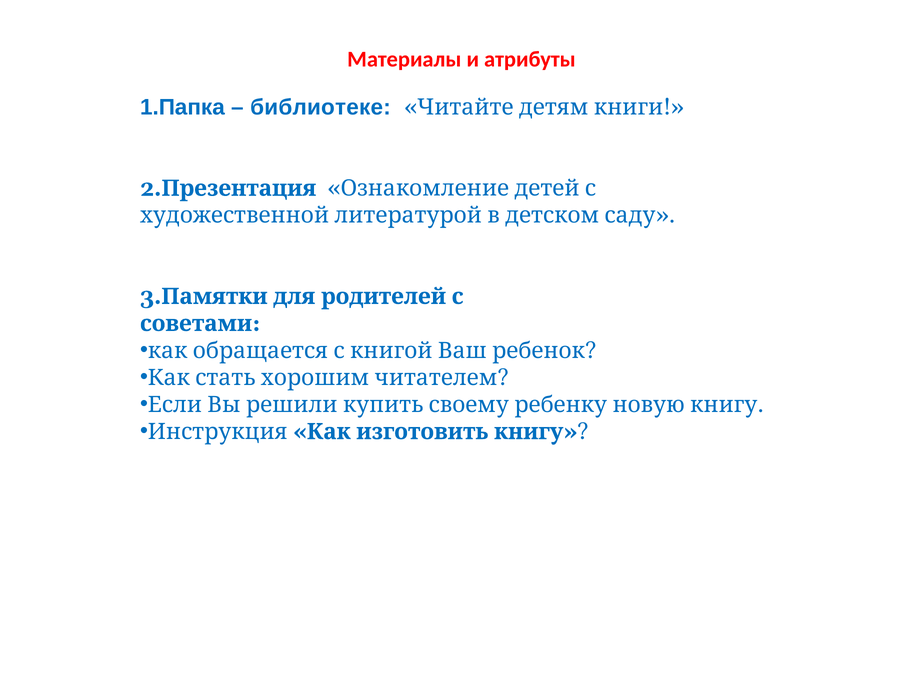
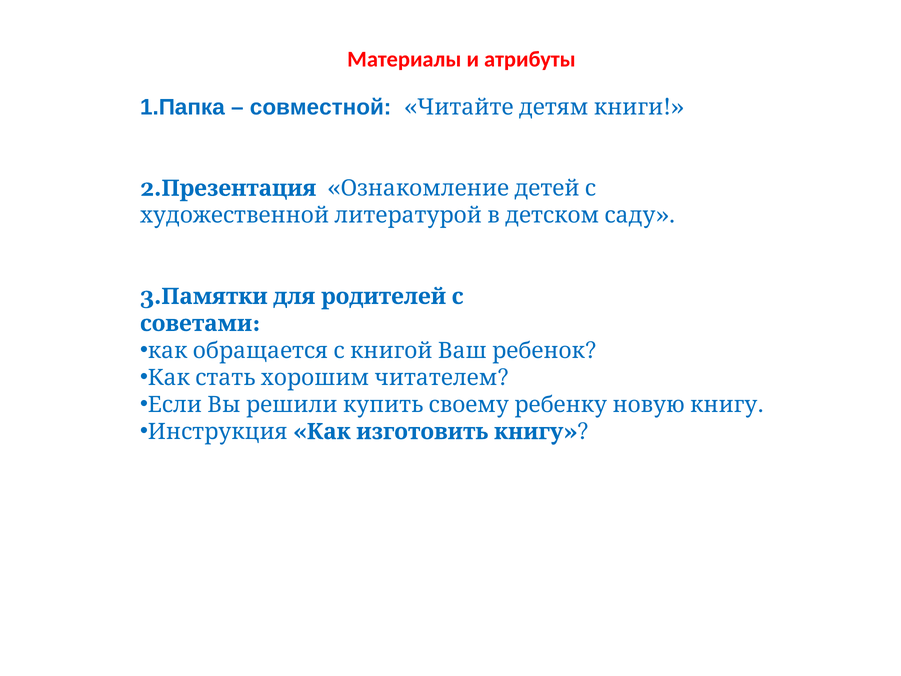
библиотеке: библиотеке -> совместной
